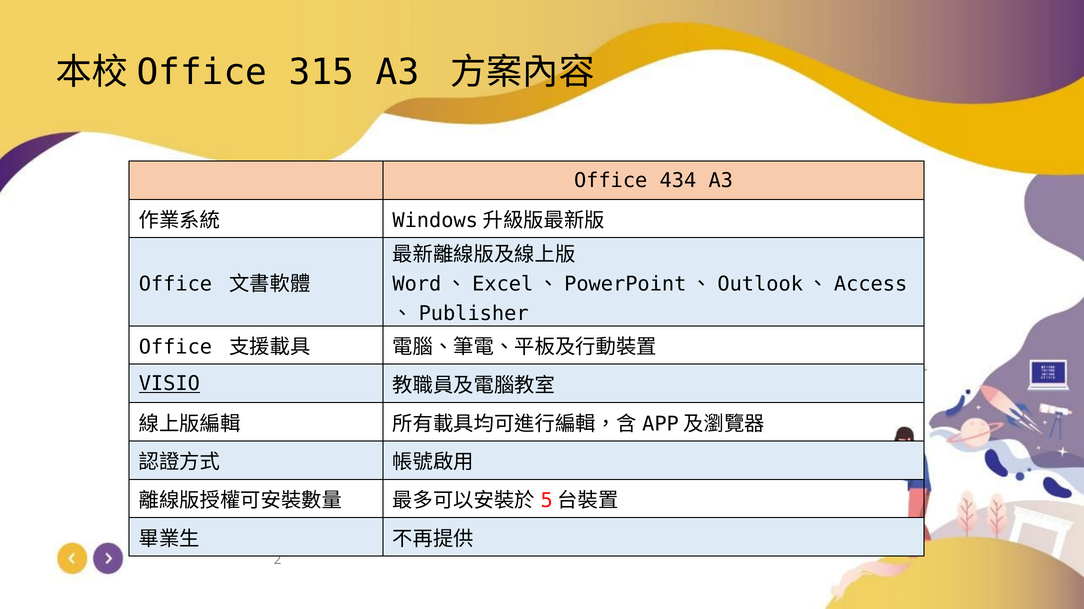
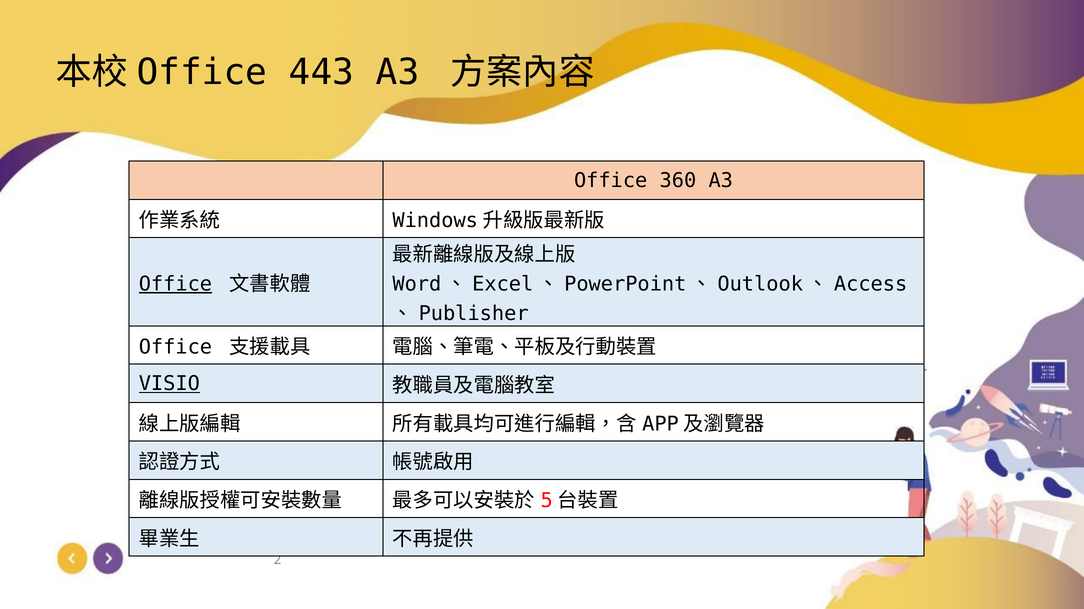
315: 315 -> 443
434: 434 -> 360
Office at (175, 284) underline: none -> present
